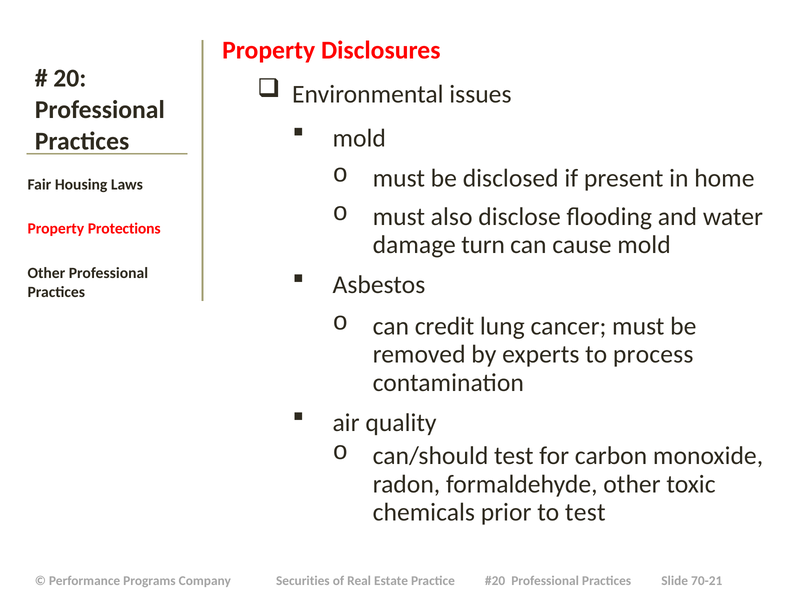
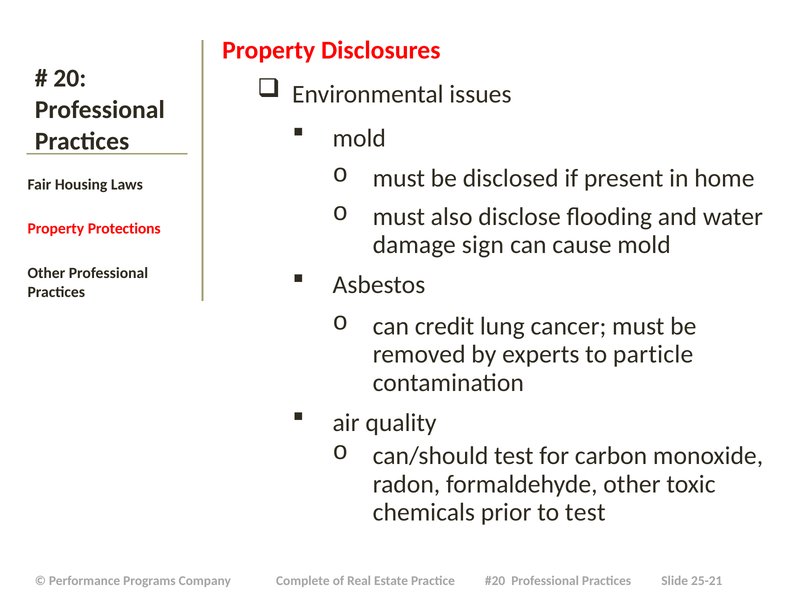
turn: turn -> sign
process: process -> particle
Securities: Securities -> Complete
70-21: 70-21 -> 25-21
